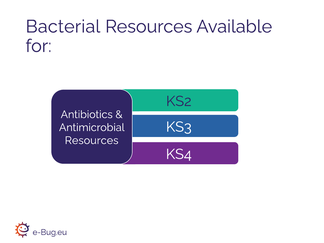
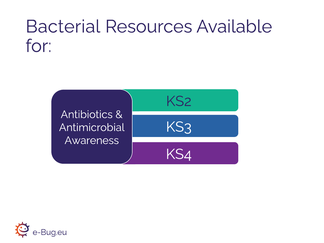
Resources at (92, 140): Resources -> Awareness
